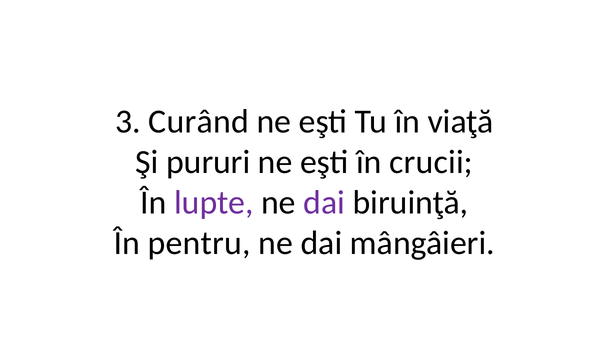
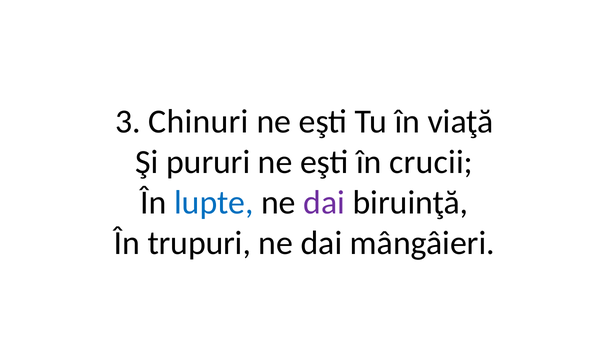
Curând: Curând -> Chinuri
lupte colour: purple -> blue
pentru: pentru -> trupuri
